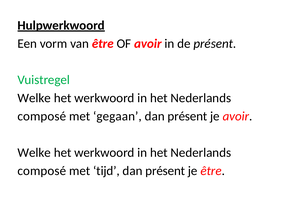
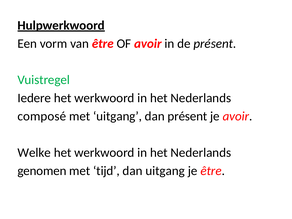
Welke at (34, 98): Welke -> Iedere
met gegaan: gegaan -> uitgang
composé at (42, 171): composé -> genomen
présent at (165, 171): présent -> uitgang
